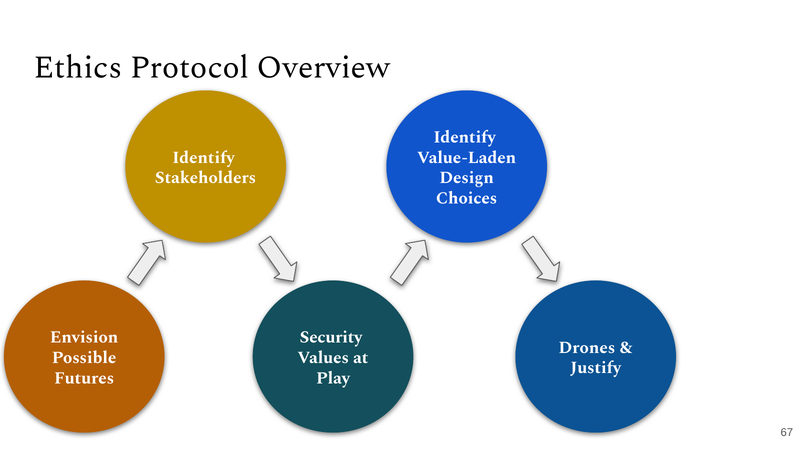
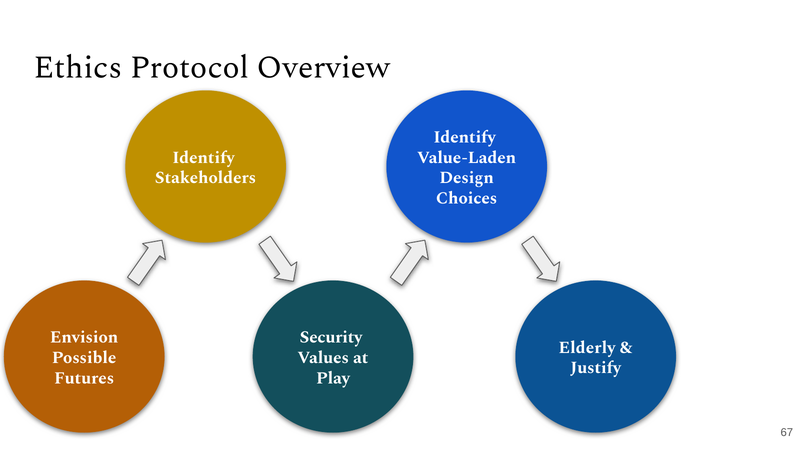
Drones: Drones -> Elderly
